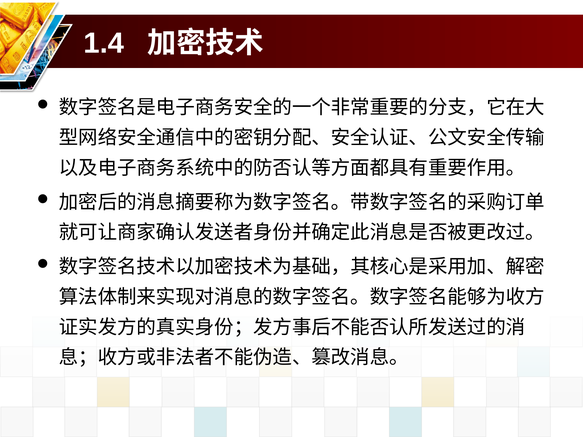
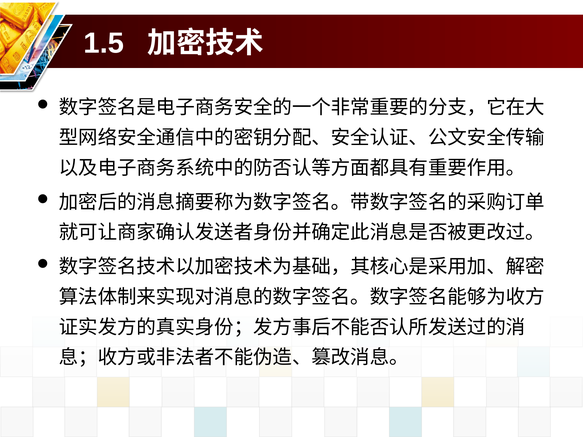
1.4: 1.4 -> 1.5
